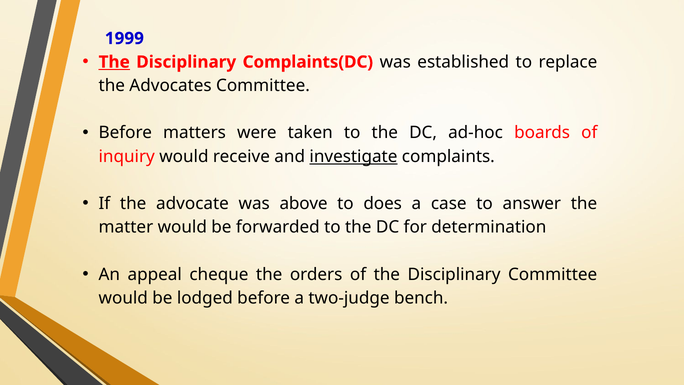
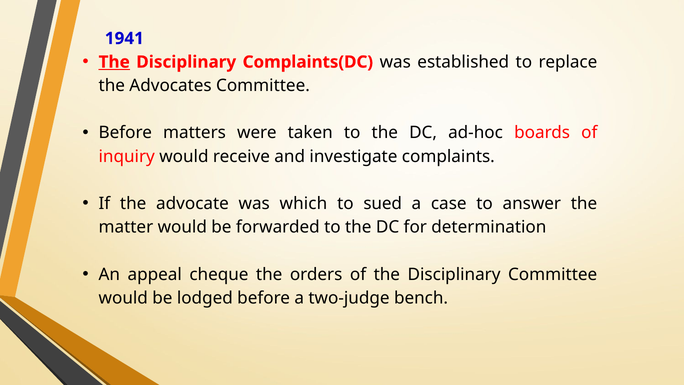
1999: 1999 -> 1941
investigate underline: present -> none
above: above -> which
does: does -> sued
